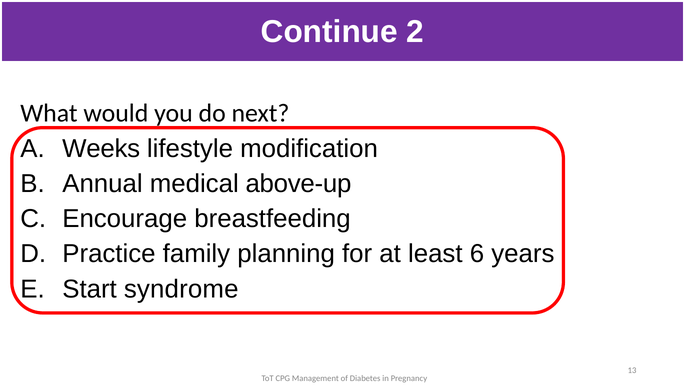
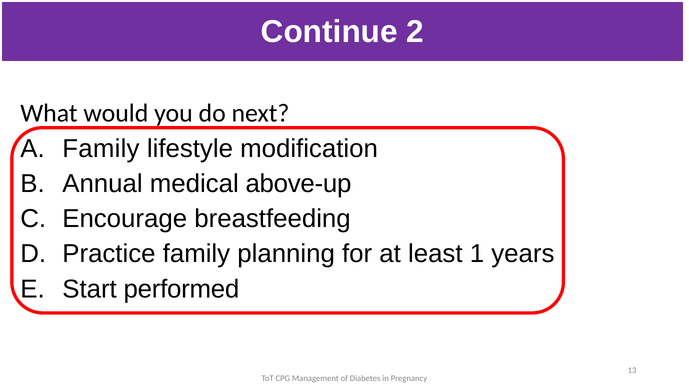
Weeks at (101, 148): Weeks -> Family
6: 6 -> 1
syndrome: syndrome -> performed
